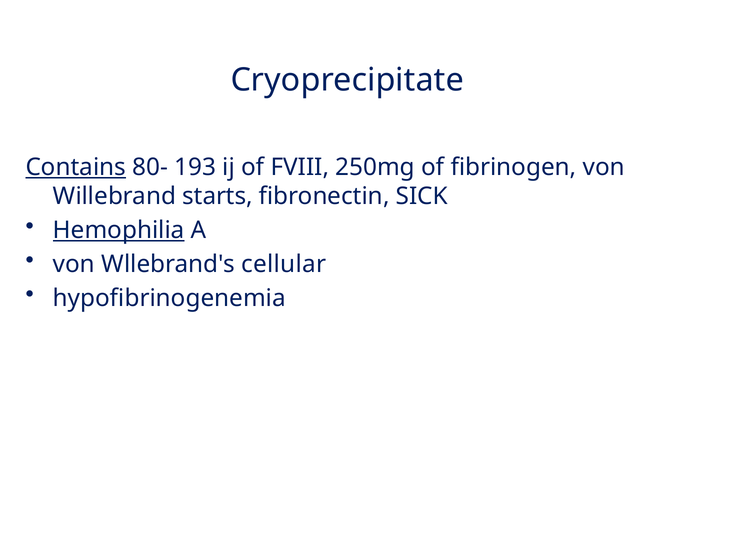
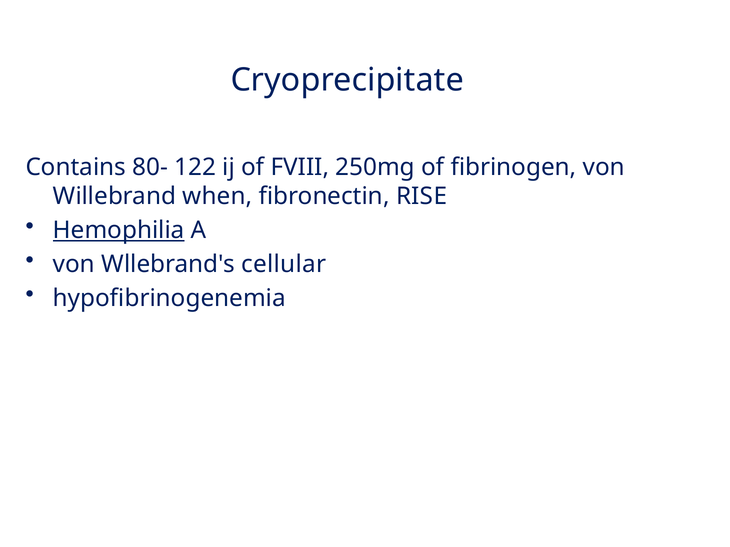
Contains underline: present -> none
193: 193 -> 122
starts: starts -> when
SICK: SICK -> RISE
